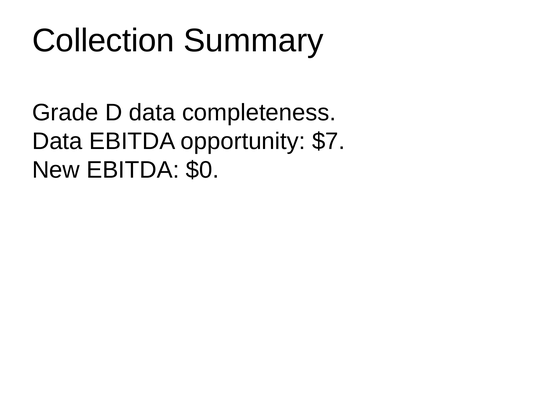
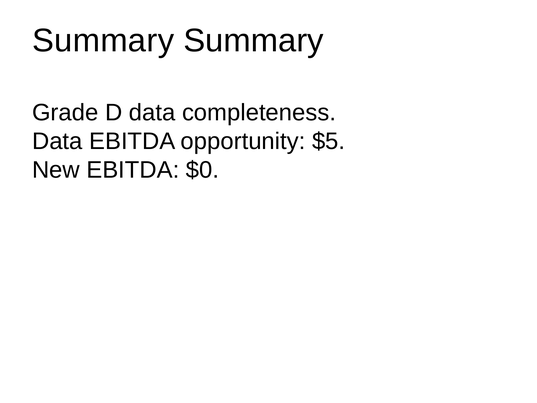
Collection at (103, 41): Collection -> Summary
$7: $7 -> $5
